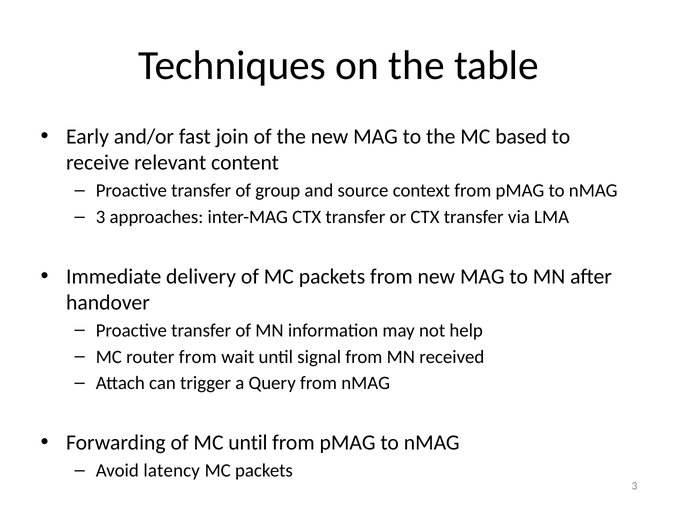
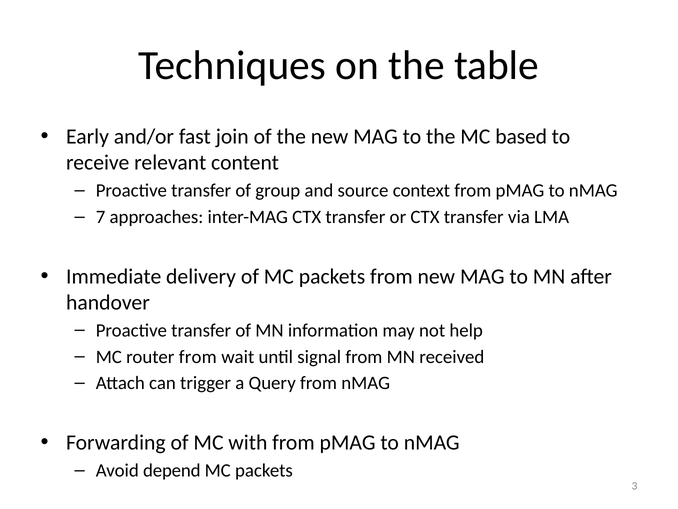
3 at (101, 217): 3 -> 7
MC until: until -> with
latency: latency -> depend
